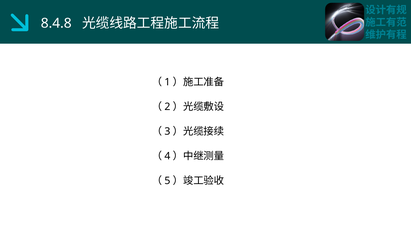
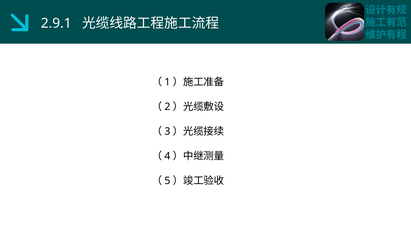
8.4.8: 8.4.8 -> 2.9.1
